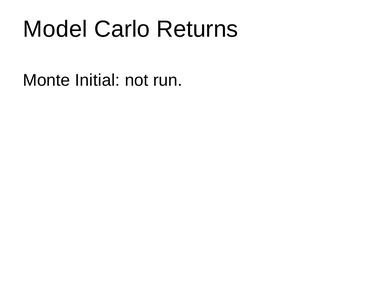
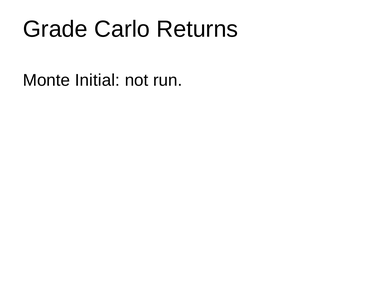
Model: Model -> Grade
